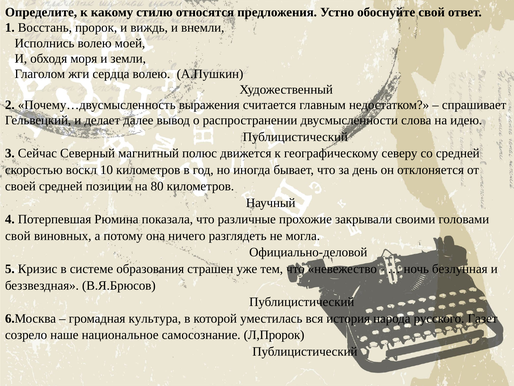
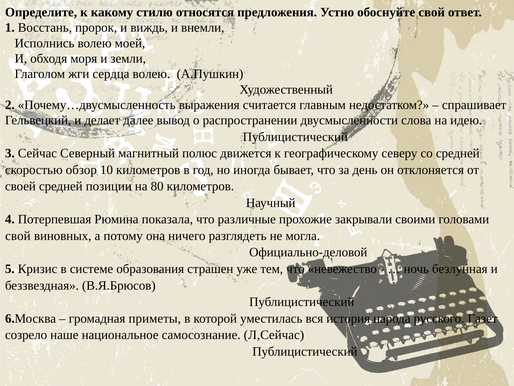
воскл: воскл -> обзор
культура: культура -> приметы
Л,Пророк: Л,Пророк -> Л,Сейчас
